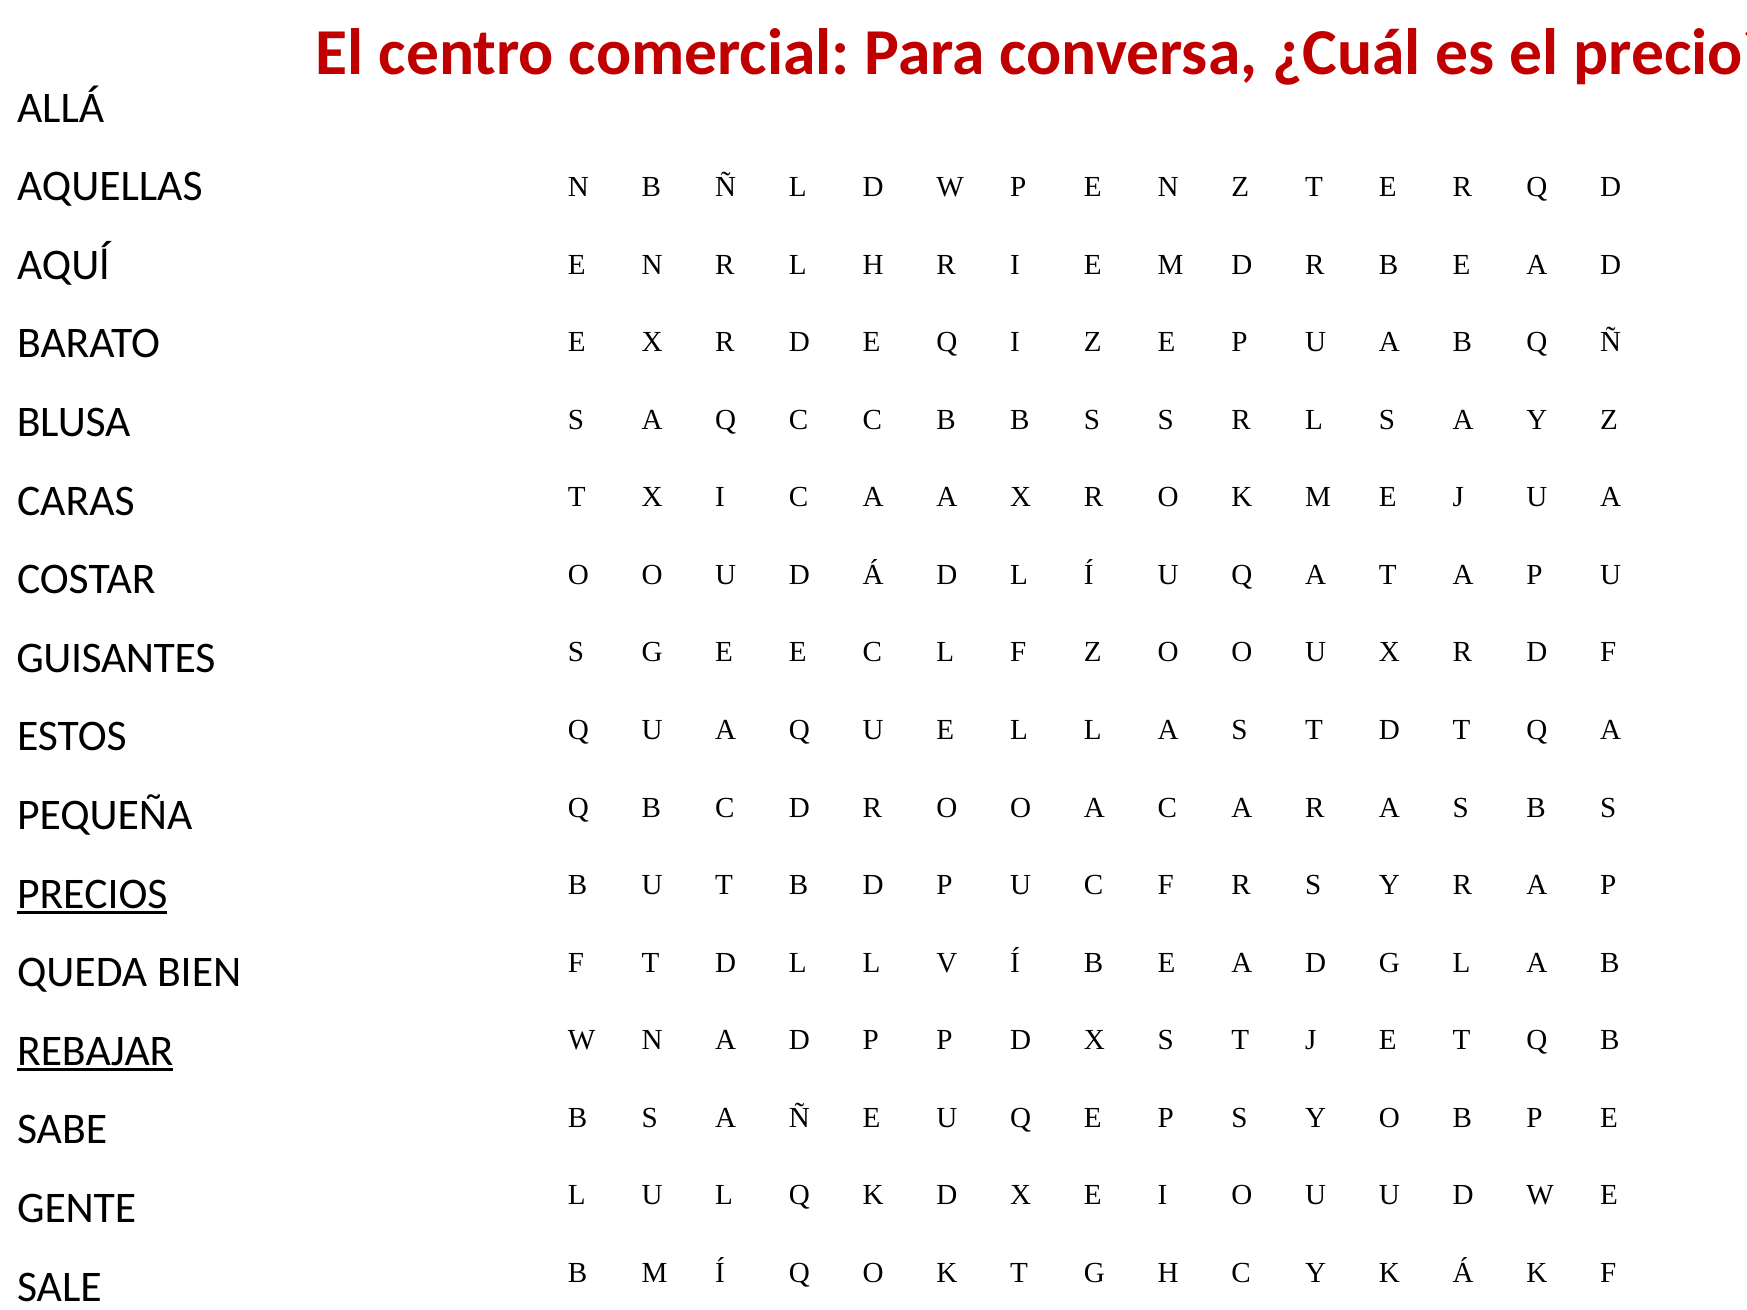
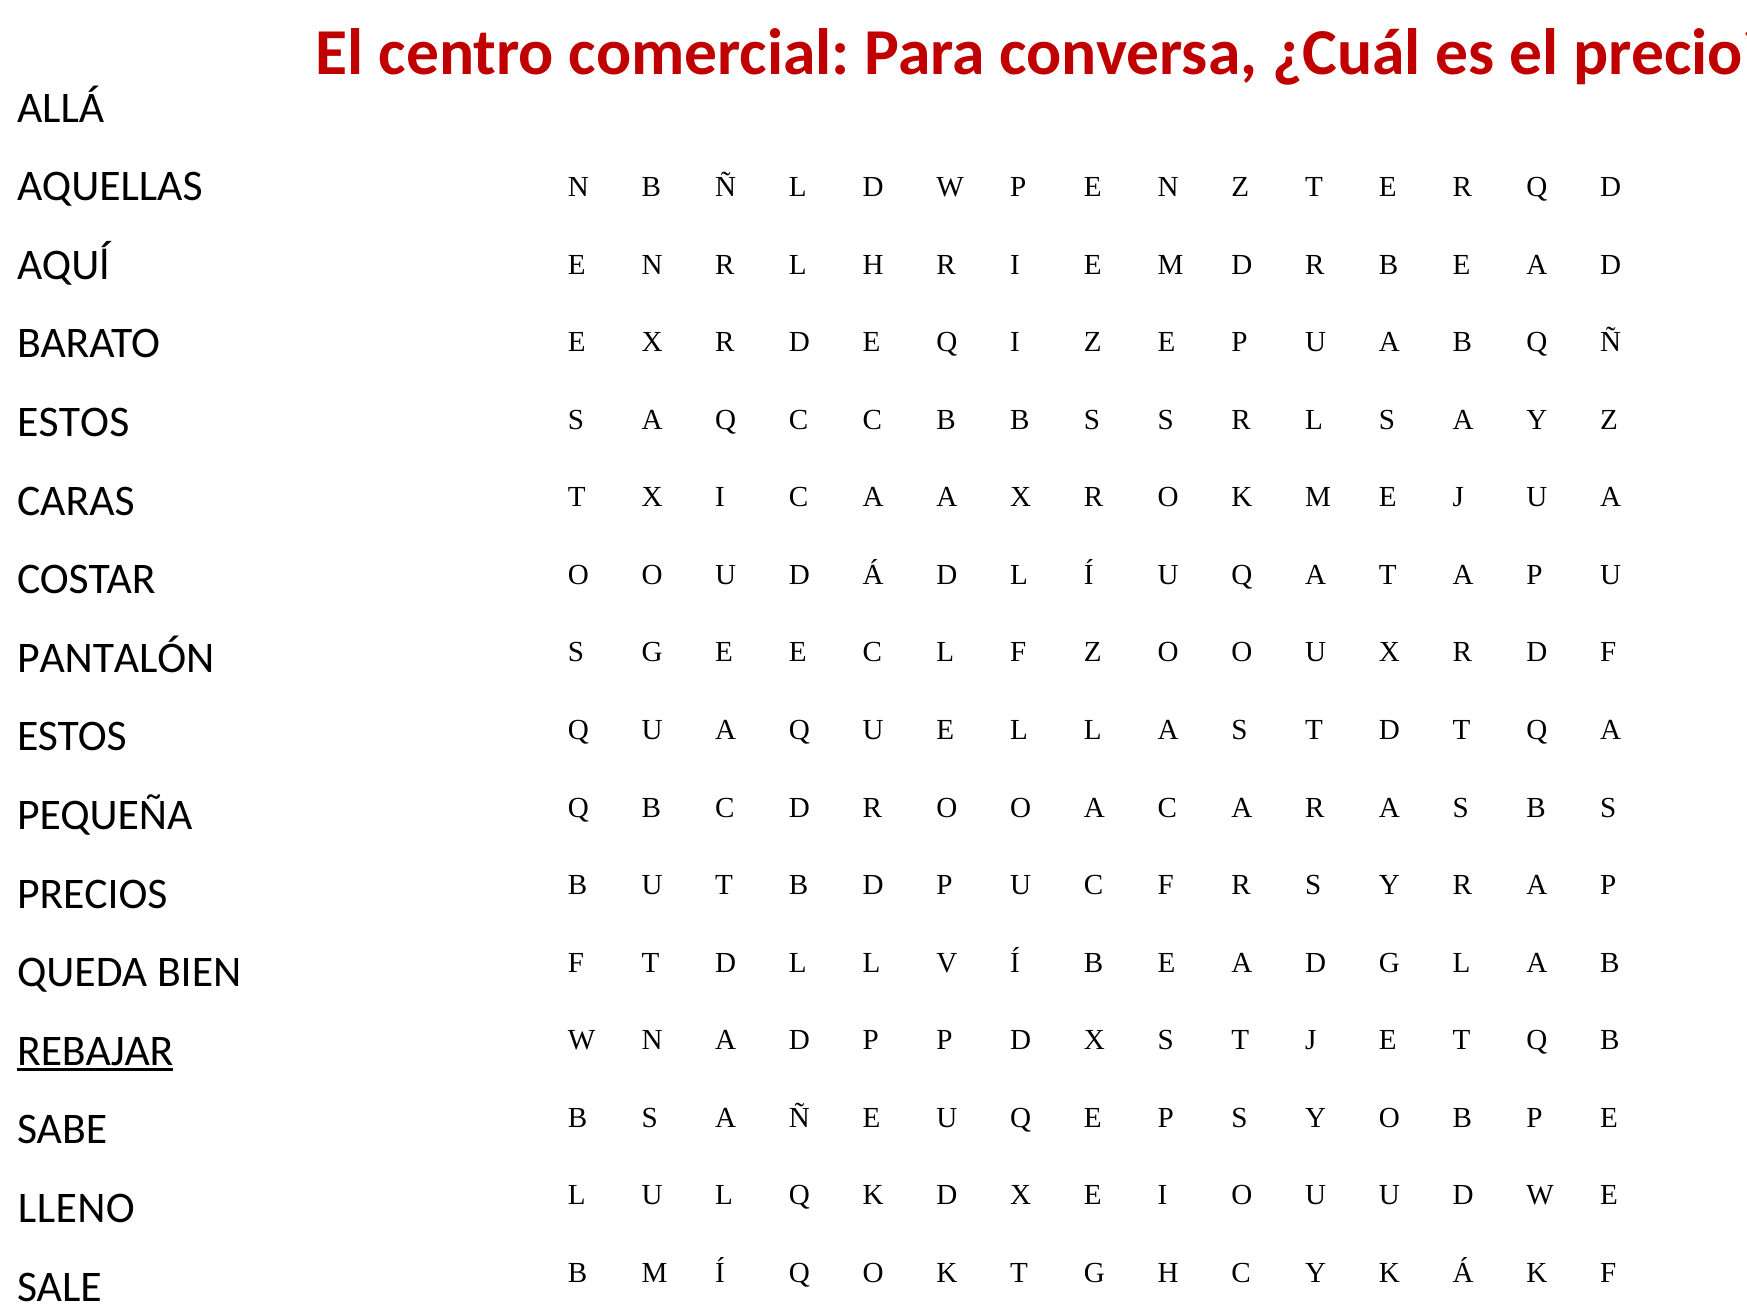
BLUSA at (74, 422): BLUSA -> ESTOS
GUISANTES: GUISANTES -> PANTALÓN
PRECIOS underline: present -> none
GENTE: GENTE -> LLENO
